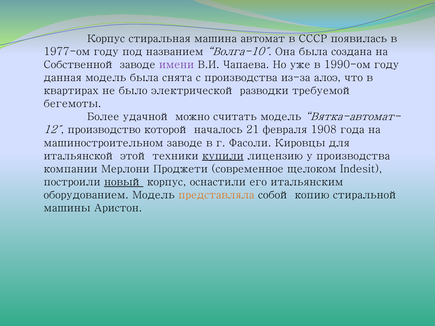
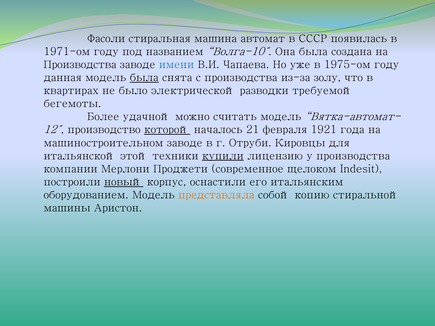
Корпус at (106, 38): Корпус -> Фасоли
1977-ом: 1977-ом -> 1971-ом
Собственной at (80, 65): Собственной -> Производства
имени colour: purple -> blue
1990-ом: 1990-ом -> 1975-ом
была at (144, 78) underline: none -> present
алоэ: алоэ -> золу
которой underline: none -> present
1908: 1908 -> 1921
Фасоли: Фасоли -> Отруби
